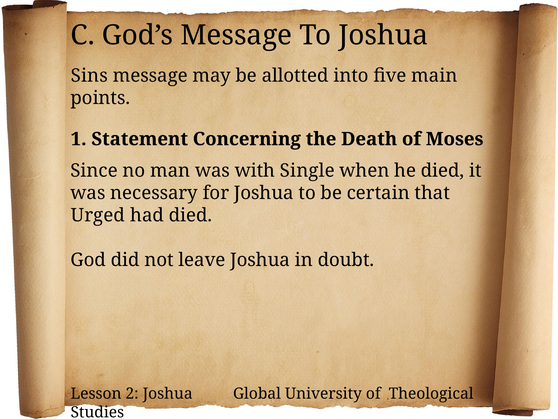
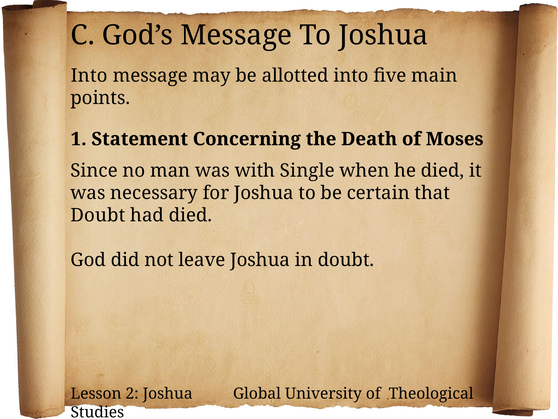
Sins at (89, 76): Sins -> Into
Urged at (98, 215): Urged -> Doubt
